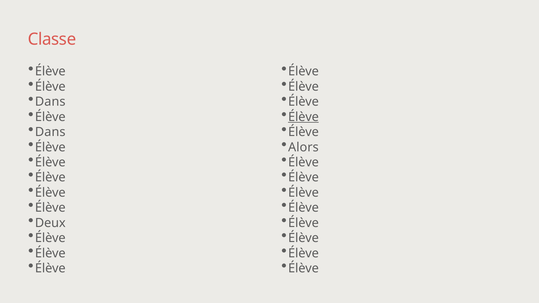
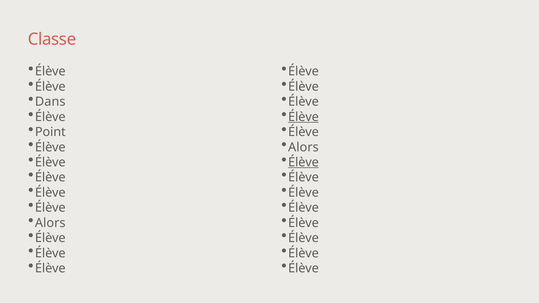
Dans at (50, 132): Dans -> Point
Élève at (303, 162) underline: none -> present
Deux at (50, 223): Deux -> Alors
